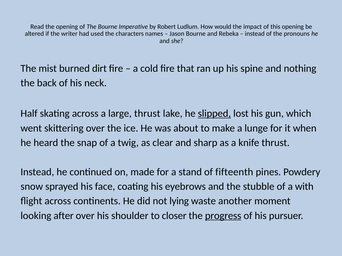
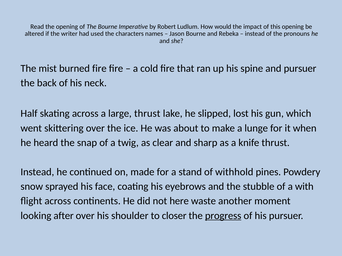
burned dirt: dirt -> fire
and nothing: nothing -> pursuer
slipped underline: present -> none
fifteenth: fifteenth -> withhold
lying: lying -> here
